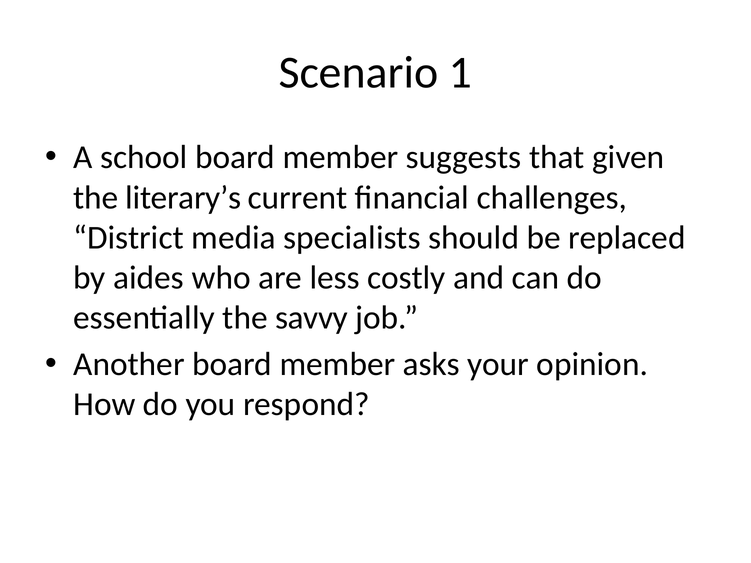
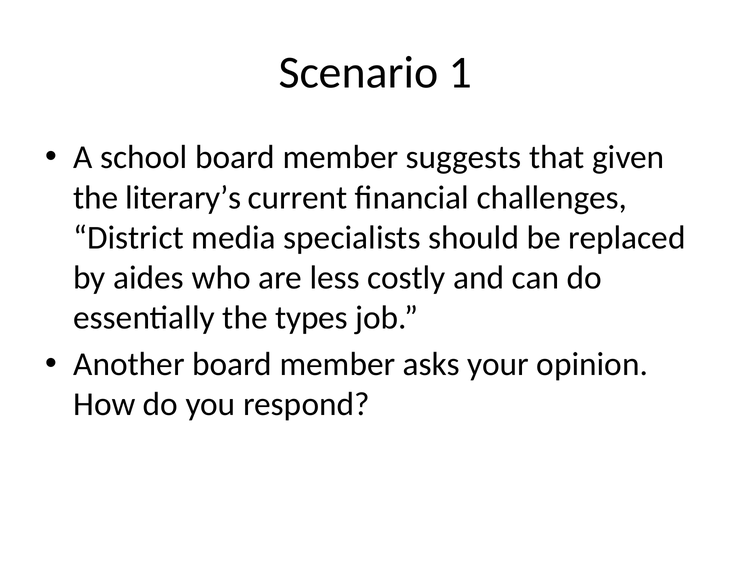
savvy: savvy -> types
